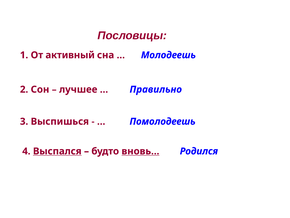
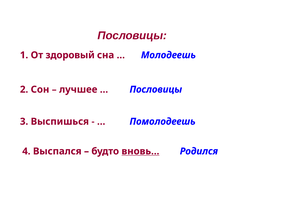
активный: активный -> здоровый
Правильно at (156, 89): Правильно -> Пословицы
Выспался underline: present -> none
